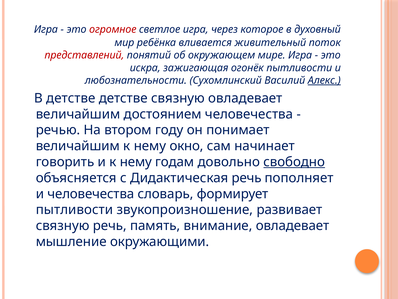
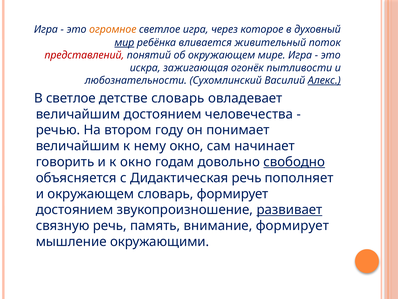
огромное colour: red -> orange
мир underline: none -> present
В детстве: детстве -> светлое
детстве связную: связную -> словарь
и к нему: нему -> окно
и человечества: человечества -> окружающем
пытливости at (74, 209): пытливости -> достоянием
развивает underline: none -> present
внимание овладевает: овладевает -> формирует
